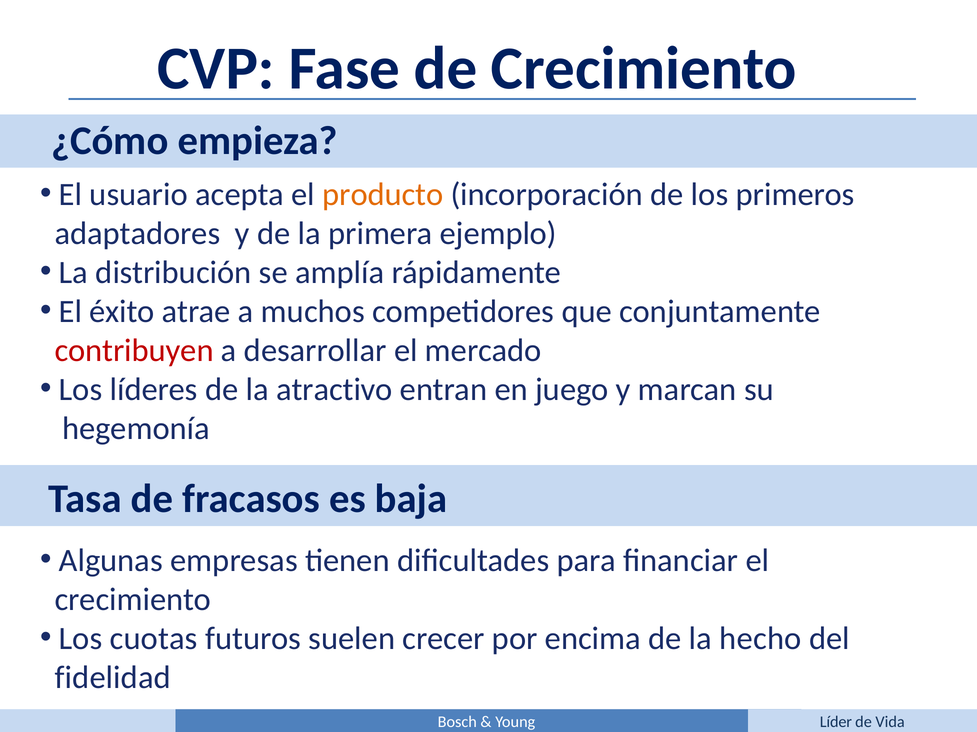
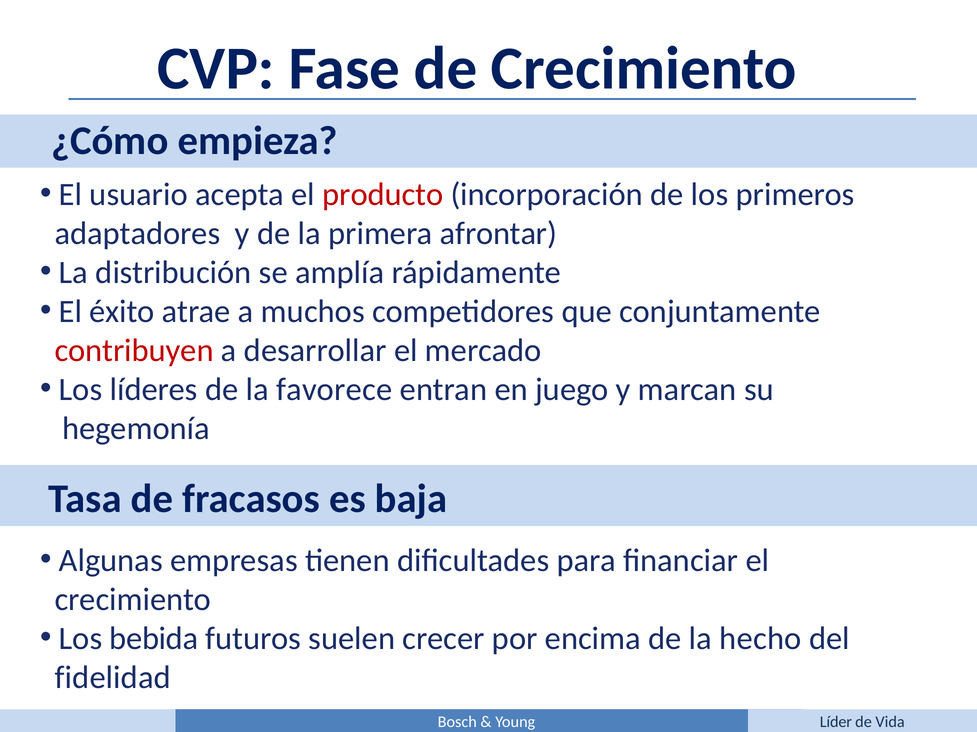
producto colour: orange -> red
ejemplo: ejemplo -> afrontar
atractivo: atractivo -> favorece
cuotas: cuotas -> bebida
